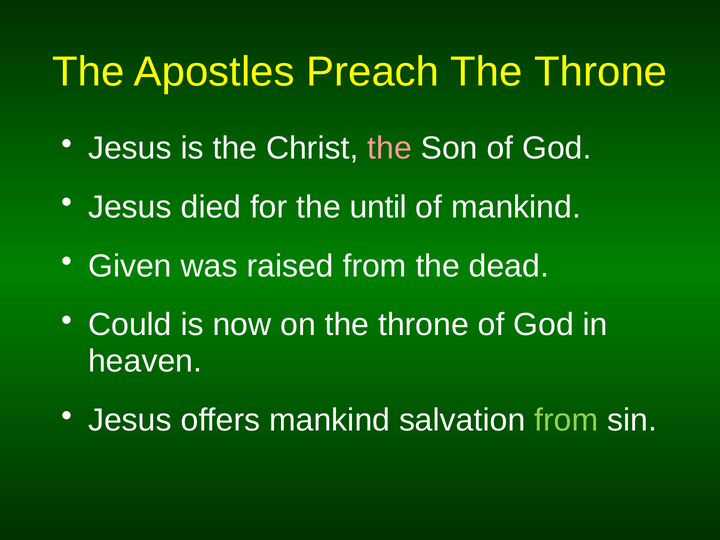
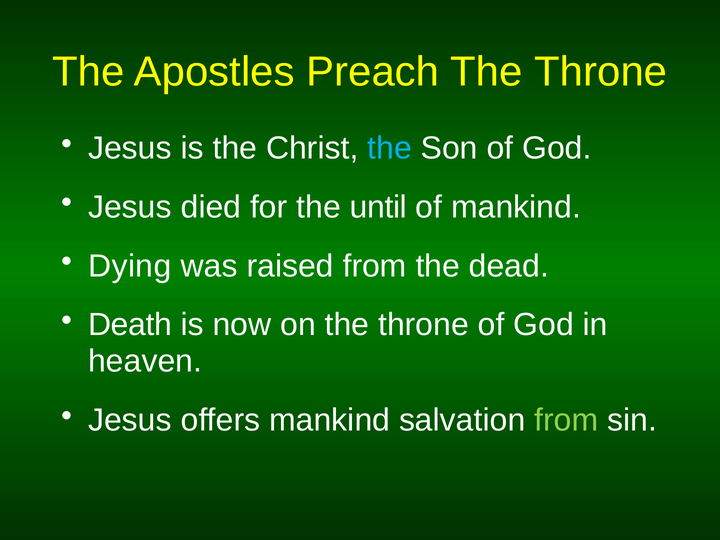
the at (390, 148) colour: pink -> light blue
Given: Given -> Dying
Could: Could -> Death
